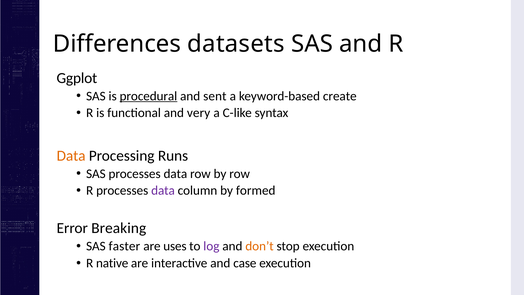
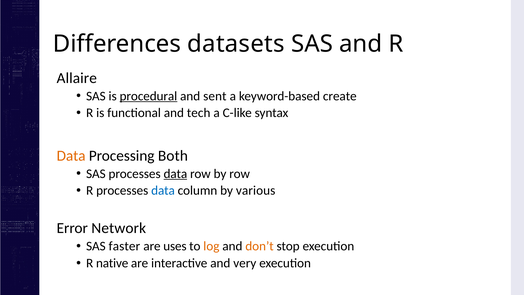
Ggplot: Ggplot -> Allaire
very: very -> tech
Runs: Runs -> Both
data at (175, 174) underline: none -> present
data at (163, 190) colour: purple -> blue
formed: formed -> various
Breaking: Breaking -> Network
log colour: purple -> orange
case: case -> very
